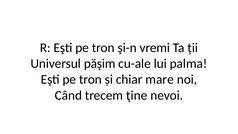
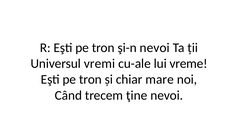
şi-n vremi: vremi -> nevoi
păşim: păşim -> vremi
palma: palma -> vreme
